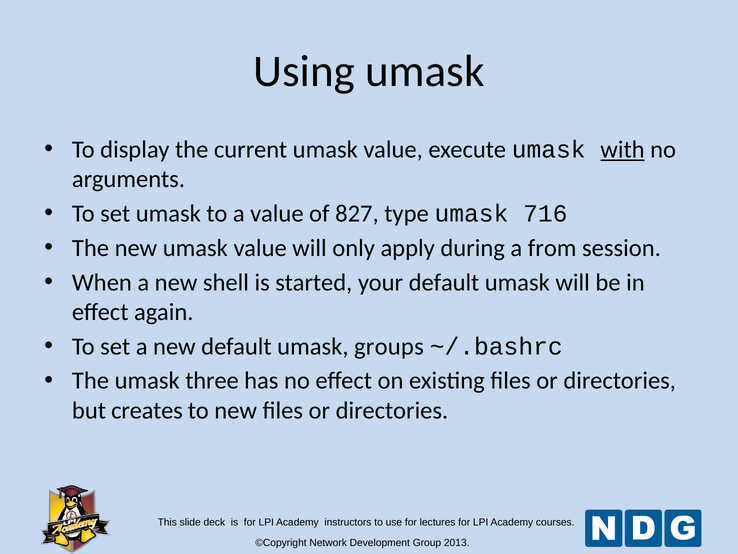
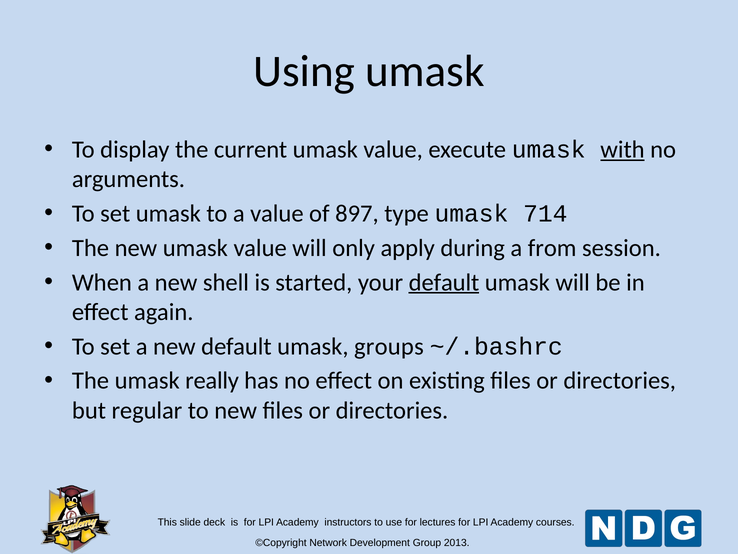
827: 827 -> 897
716: 716 -> 714
default at (444, 282) underline: none -> present
three: three -> really
creates: creates -> regular
